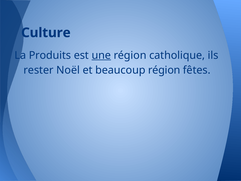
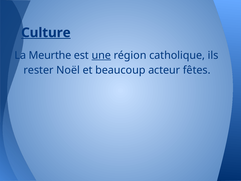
Culture underline: none -> present
Produits: Produits -> Meurthe
beaucoup région: région -> acteur
